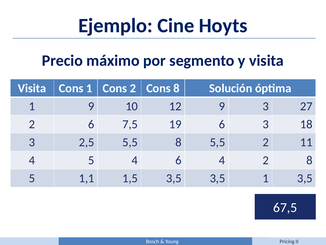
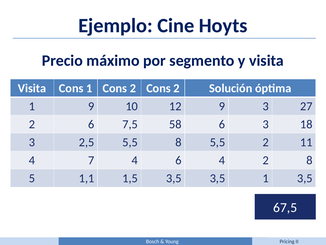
2 Cons 8: 8 -> 2
19: 19 -> 58
4 5: 5 -> 7
